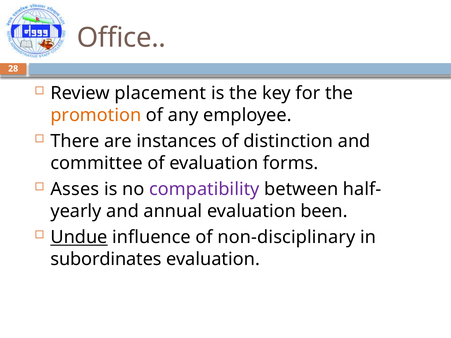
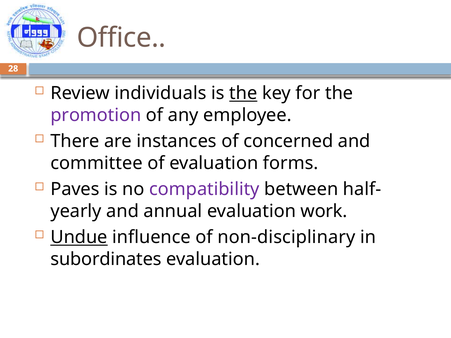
placement: placement -> individuals
the at (243, 93) underline: none -> present
promotion colour: orange -> purple
distinction: distinction -> concerned
Asses: Asses -> Paves
been: been -> work
